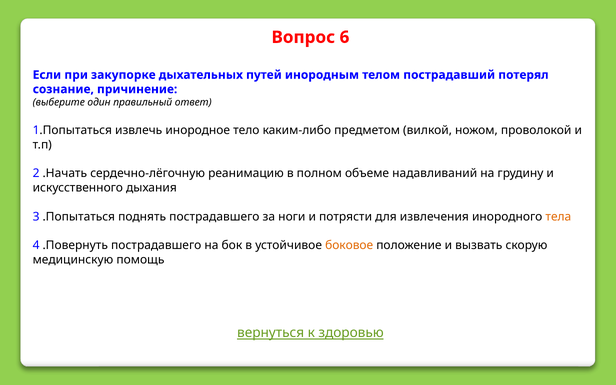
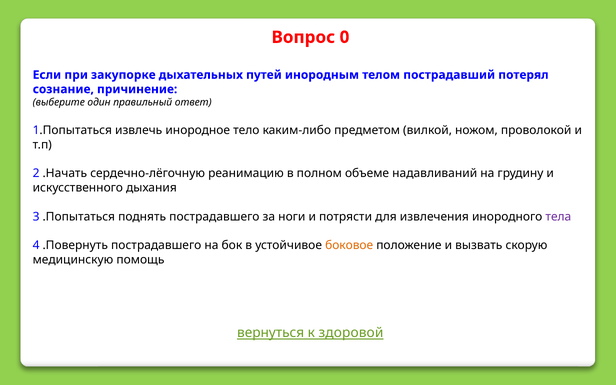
6: 6 -> 0
тела colour: orange -> purple
здоровью: здоровью -> здоровой
